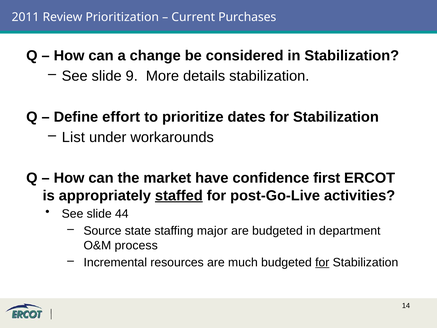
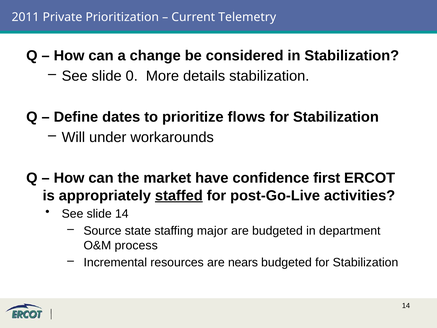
Review: Review -> Private
Purchases: Purchases -> Telemetry
9: 9 -> 0
effort: effort -> dates
dates: dates -> flows
List: List -> Will
slide 44: 44 -> 14
much: much -> nears
for at (322, 262) underline: present -> none
